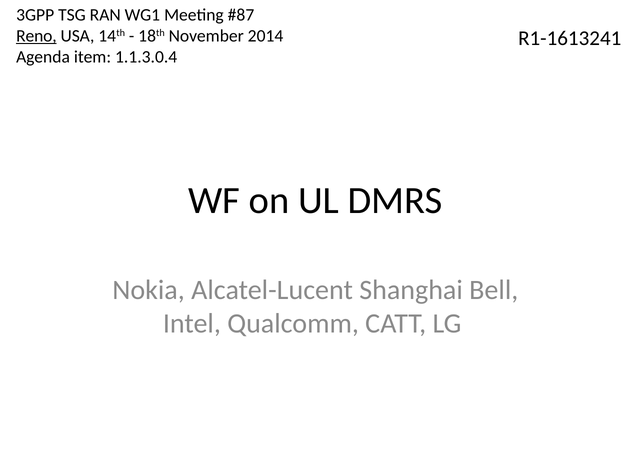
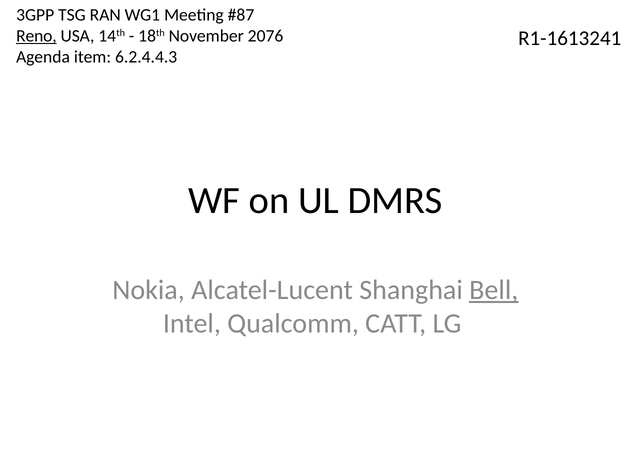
2014: 2014 -> 2076
1.1.3.0.4: 1.1.3.0.4 -> 6.2.4.4.3
Bell underline: none -> present
